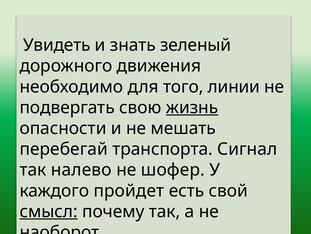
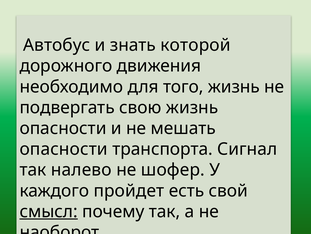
Увидеть: Увидеть -> Автобус
зеленый: зеленый -> которой
того линии: линии -> жизнь
жизнь at (192, 107) underline: present -> none
перебегай at (64, 149): перебегай -> опасности
